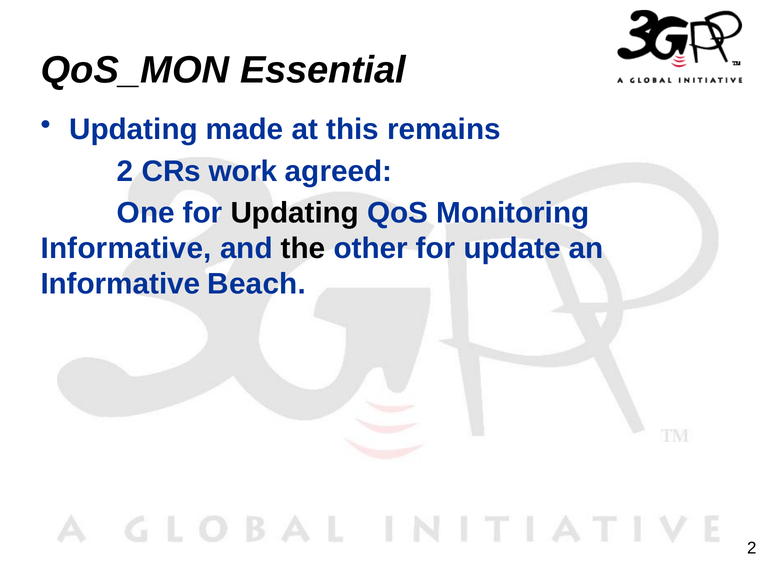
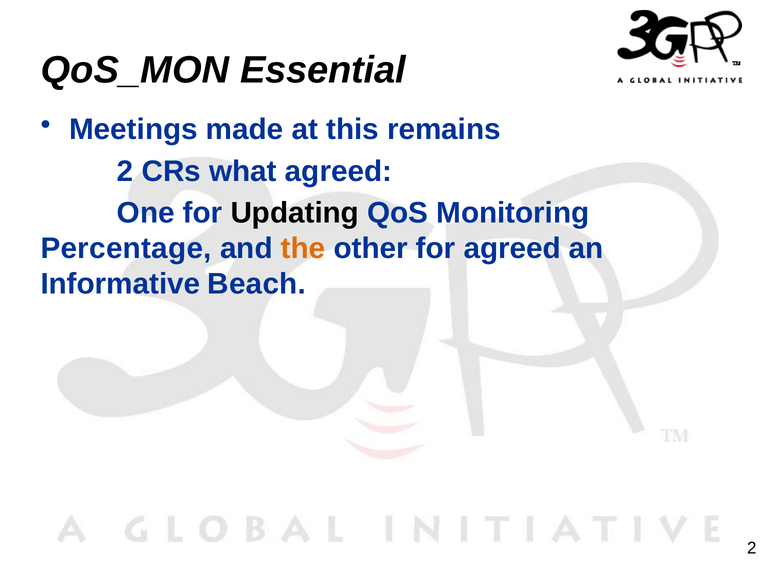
Updating at (133, 130): Updating -> Meetings
work: work -> what
Informative at (126, 249): Informative -> Percentage
the colour: black -> orange
for update: update -> agreed
